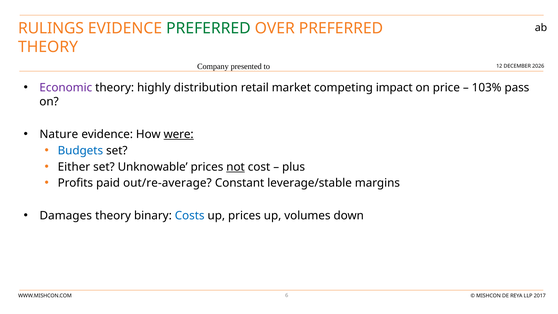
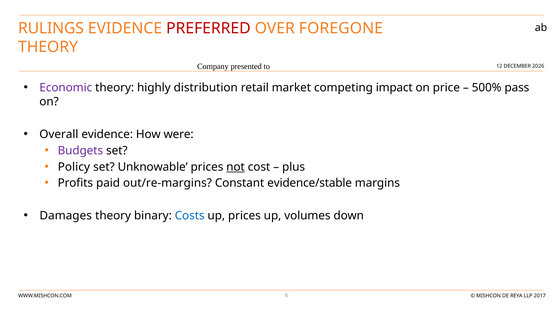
PREFERRED at (208, 28) colour: green -> red
OVER PREFERRED: PREFERRED -> FOREGONE
103%: 103% -> 500%
Nature: Nature -> Overall
were underline: present -> none
Budgets colour: blue -> purple
Either: Either -> Policy
out/re-average: out/re-average -> out/re-margins
leverage/stable: leverage/stable -> evidence/stable
